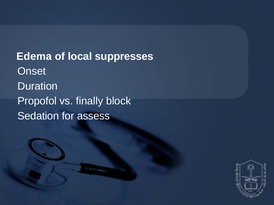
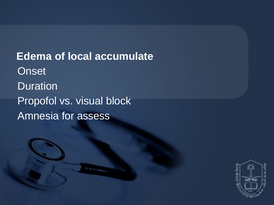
suppresses: suppresses -> accumulate
finally: finally -> visual
Sedation: Sedation -> Amnesia
